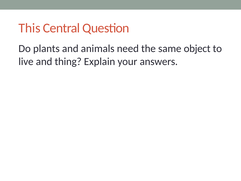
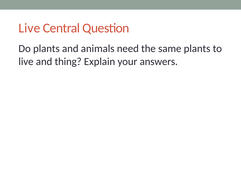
This at (30, 28): This -> Live
same object: object -> plants
